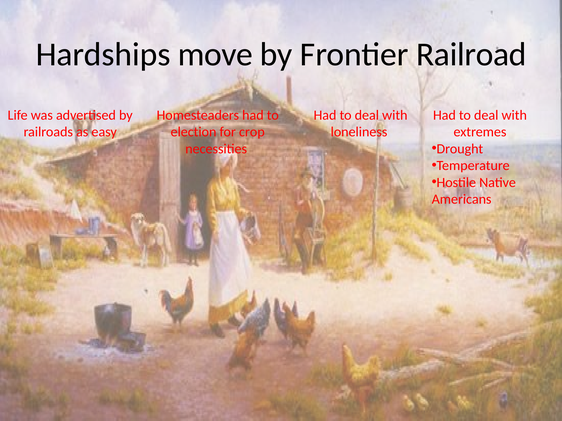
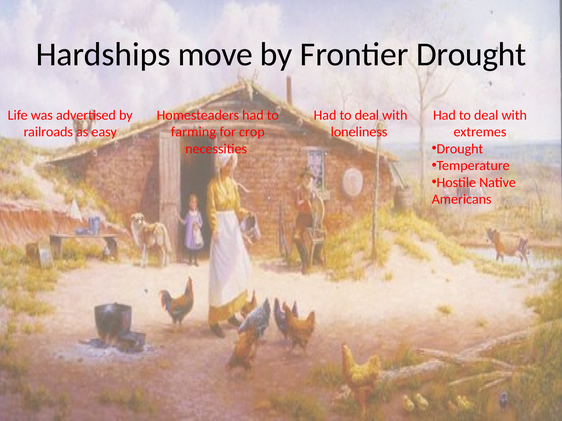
Frontier Railroad: Railroad -> Drought
election: election -> farming
